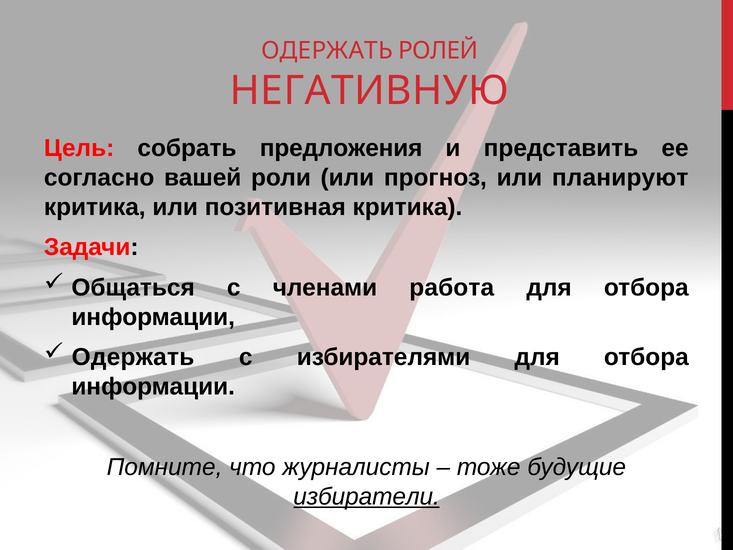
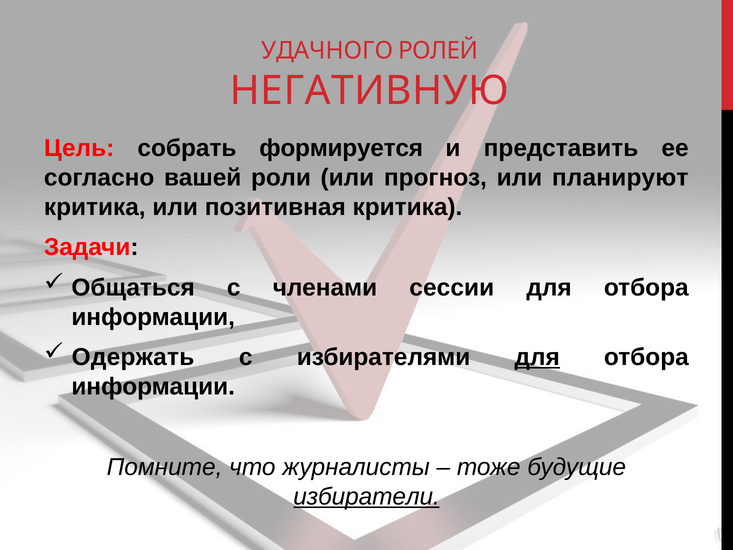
ОДЕРЖАТЬ at (327, 51): ОДЕРЖАТЬ -> УДАЧНОГО
предложения: предложения -> формируется
работа: работа -> сессии
для at (537, 357) underline: none -> present
